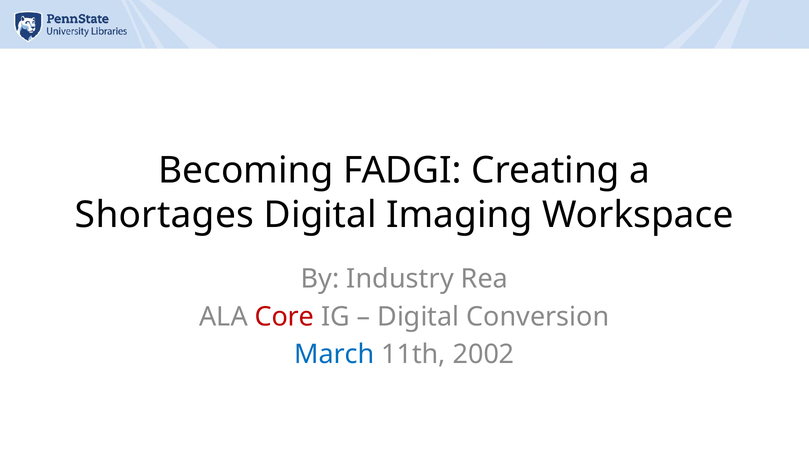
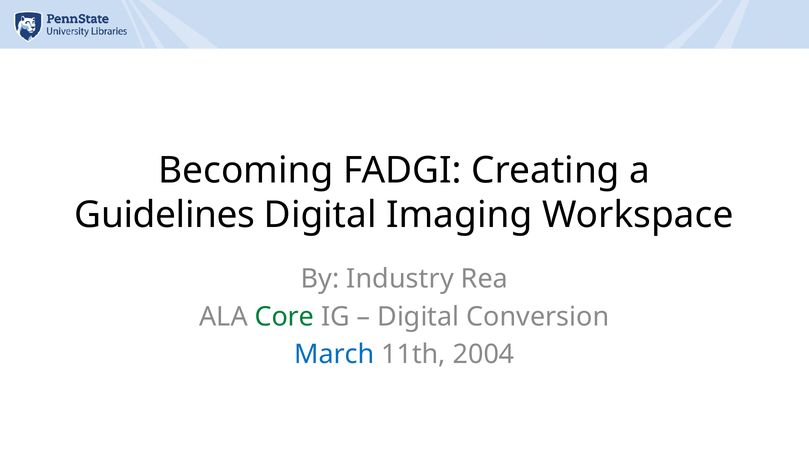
Shortages: Shortages -> Guidelines
Core colour: red -> green
2002: 2002 -> 2004
